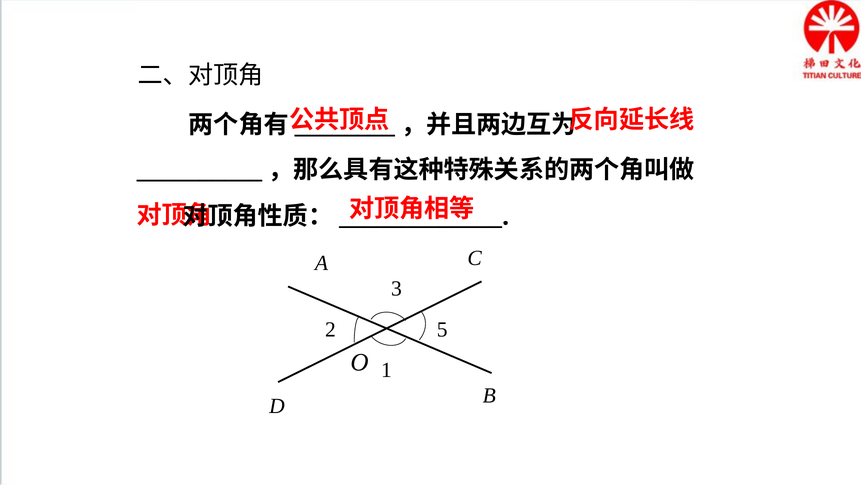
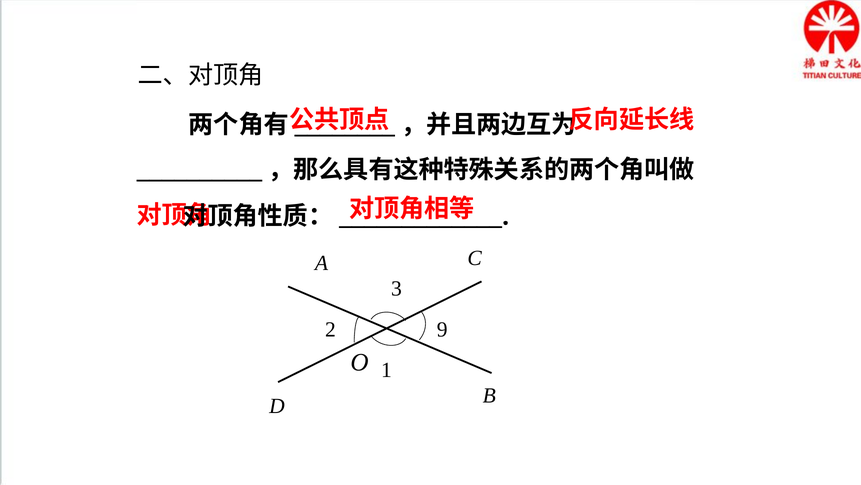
5: 5 -> 9
